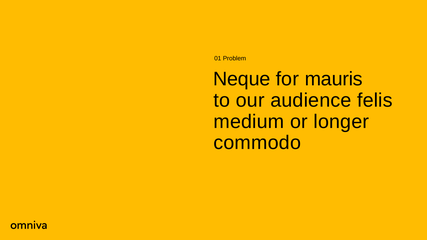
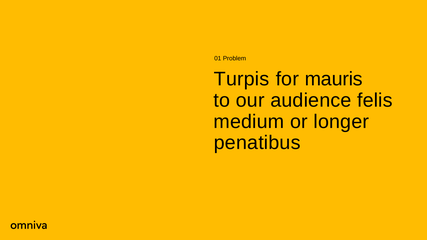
Neque: Neque -> Turpis
commodo: commodo -> penatibus
